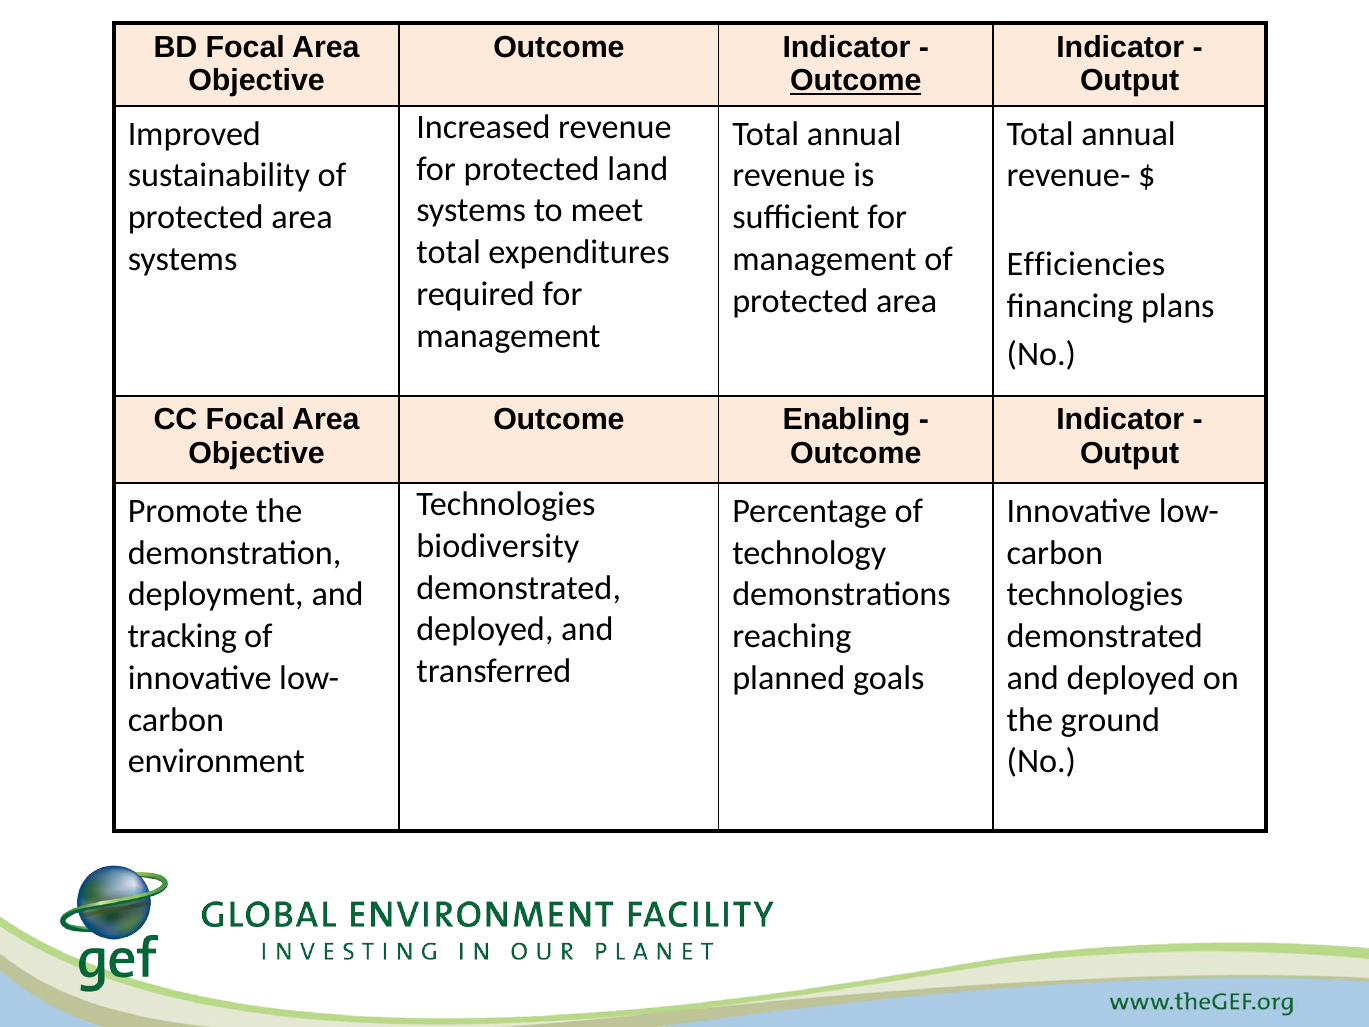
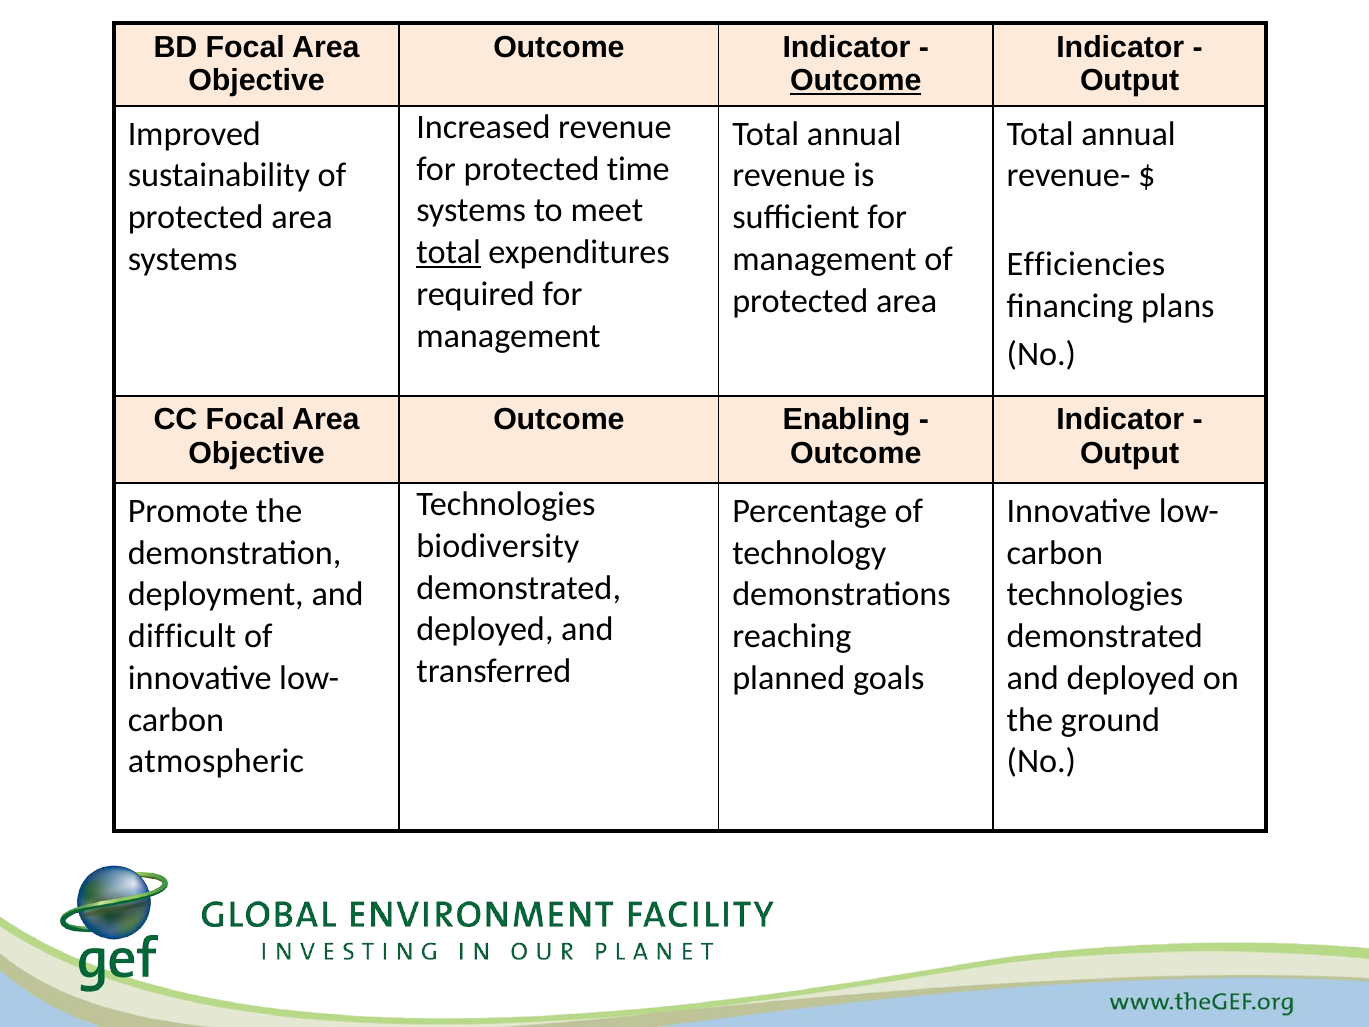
land: land -> time
total at (449, 252) underline: none -> present
tracking: tracking -> difficult
environment: environment -> atmospheric
